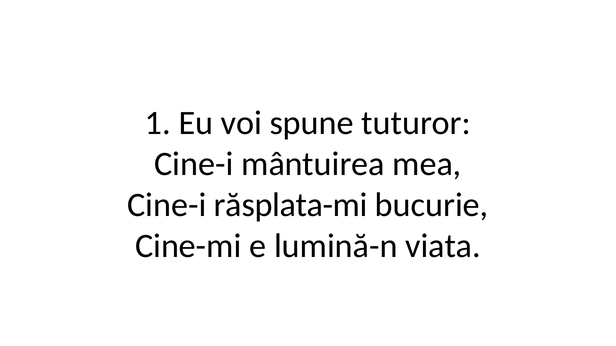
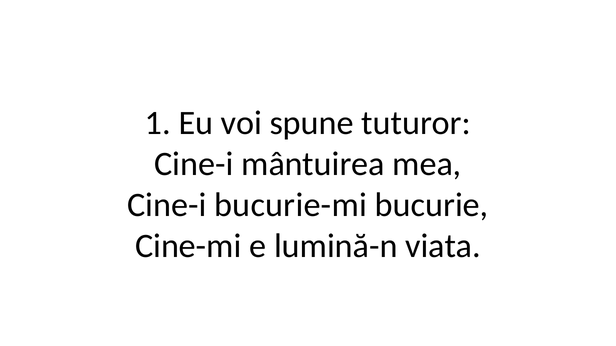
răsplata-mi: răsplata-mi -> bucurie-mi
